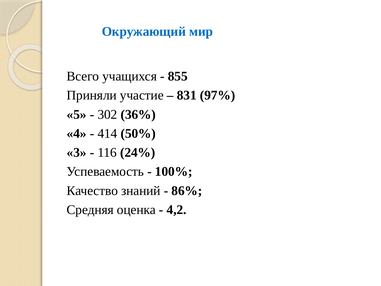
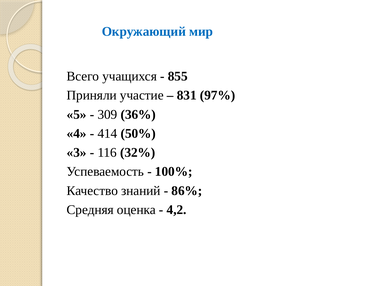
302: 302 -> 309
24%: 24% -> 32%
